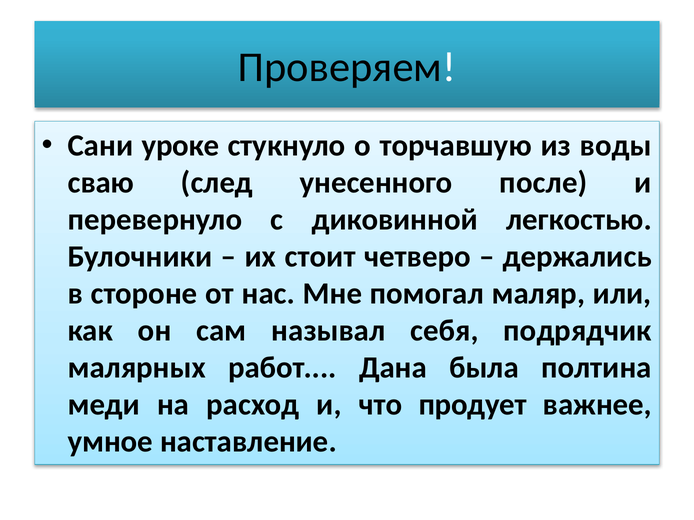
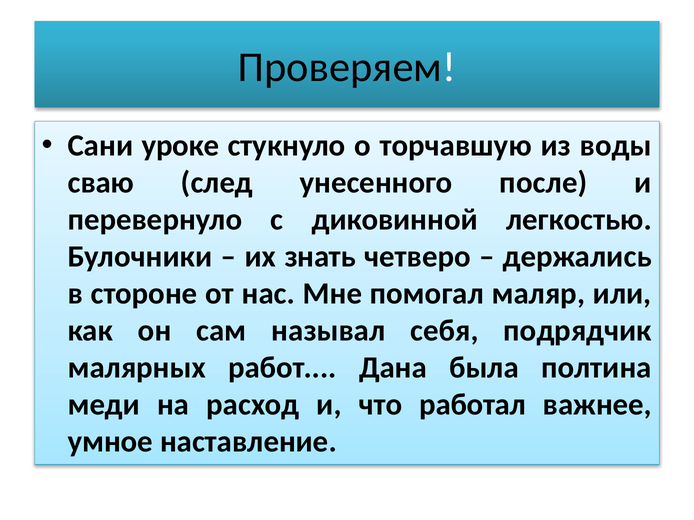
стоит: стоит -> знать
продует: продует -> работал
